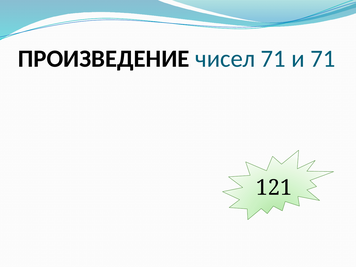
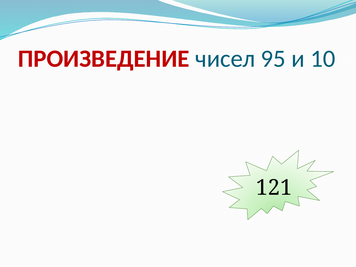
ПРОИЗВЕДЕНИЕ colour: black -> red
чисел 71: 71 -> 95
и 71: 71 -> 10
